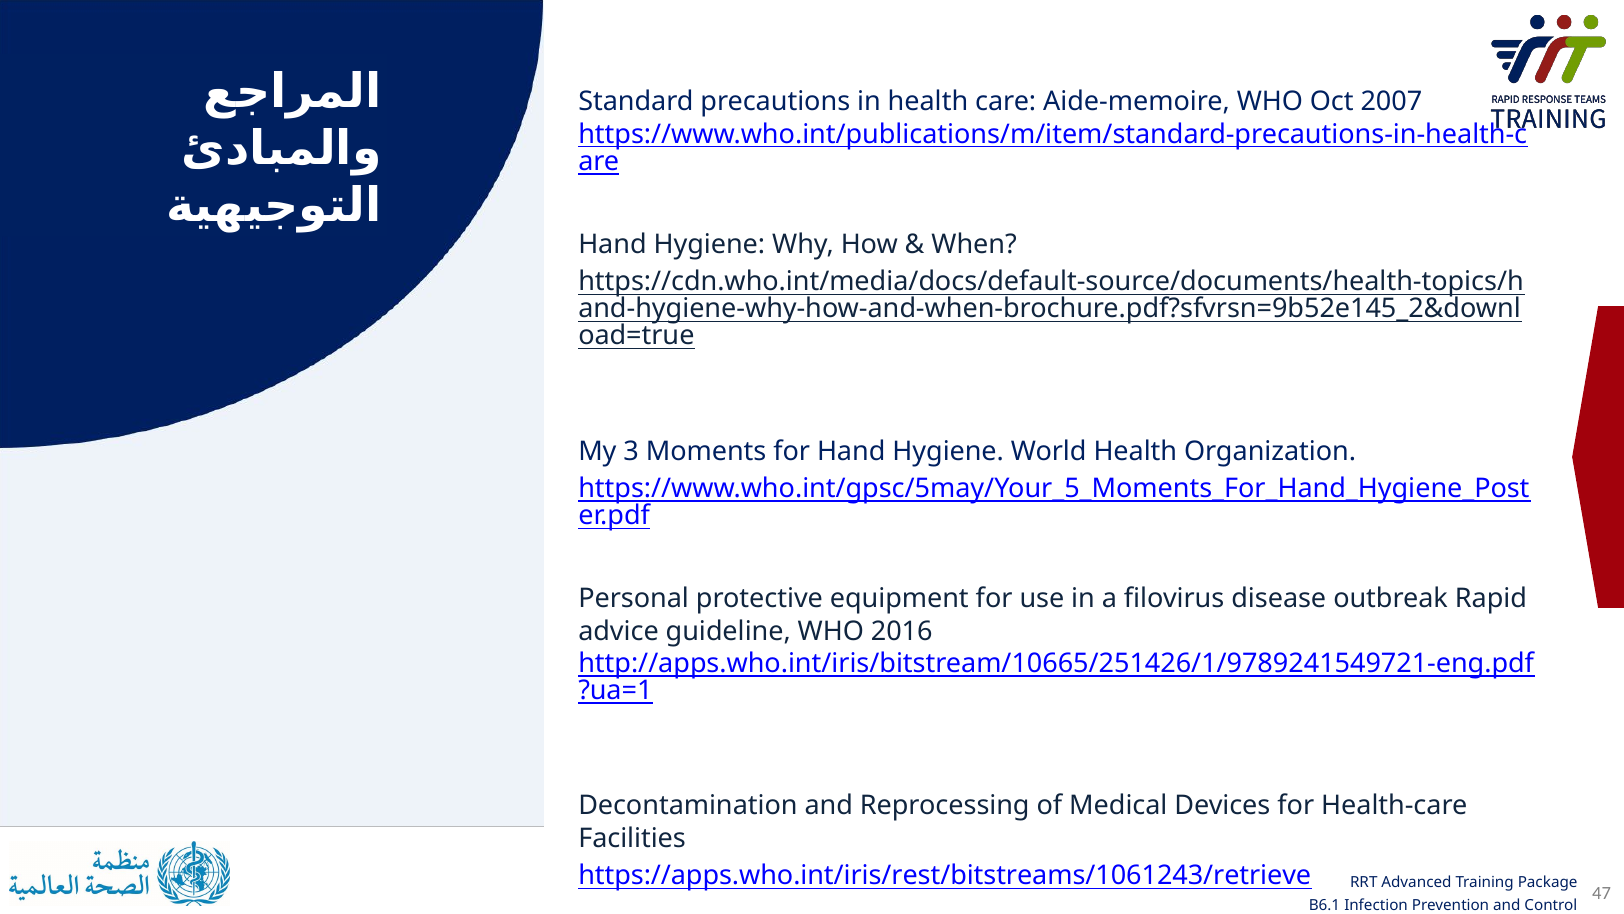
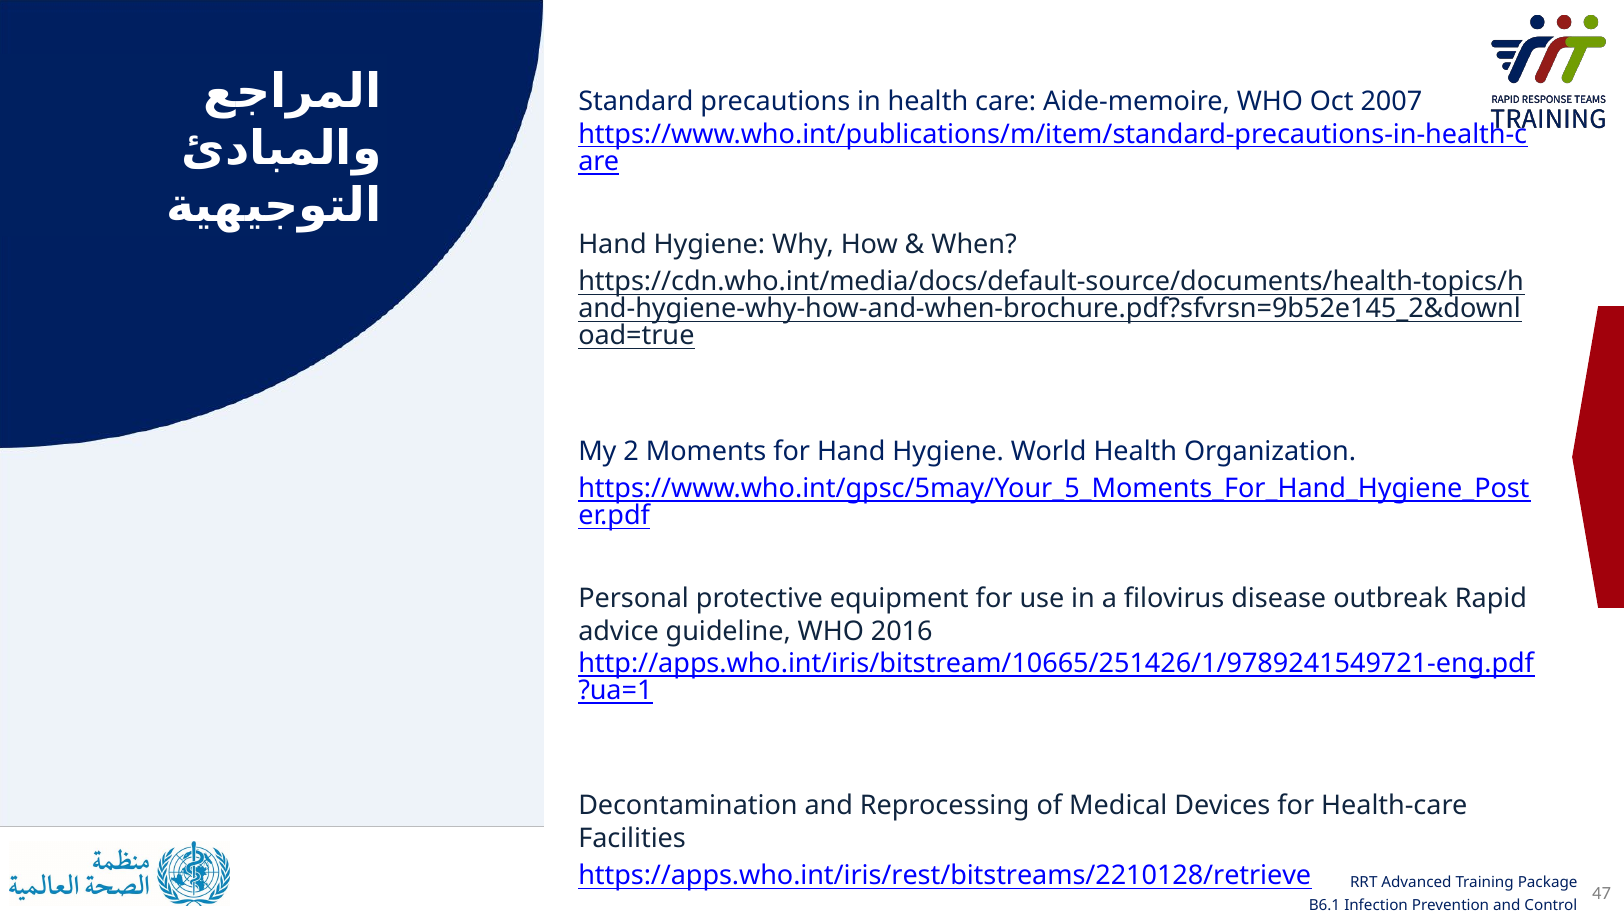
3: 3 -> 2
https://apps.who.int/iris/rest/bitstreams/1061243/retrieve: https://apps.who.int/iris/rest/bitstreams/1061243/retrieve -> https://apps.who.int/iris/rest/bitstreams/2210128/retrieve
